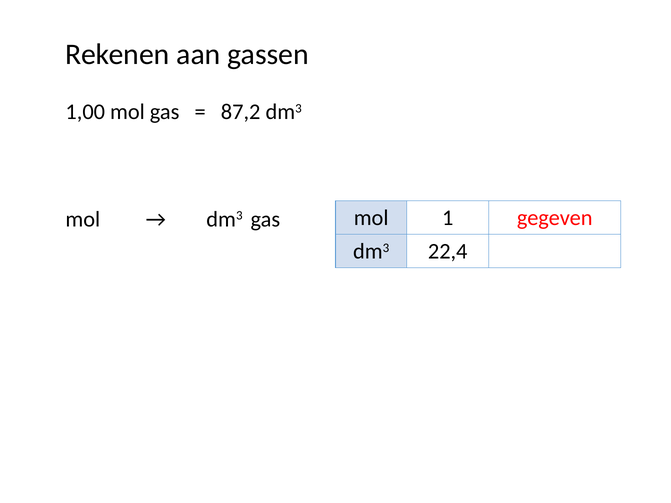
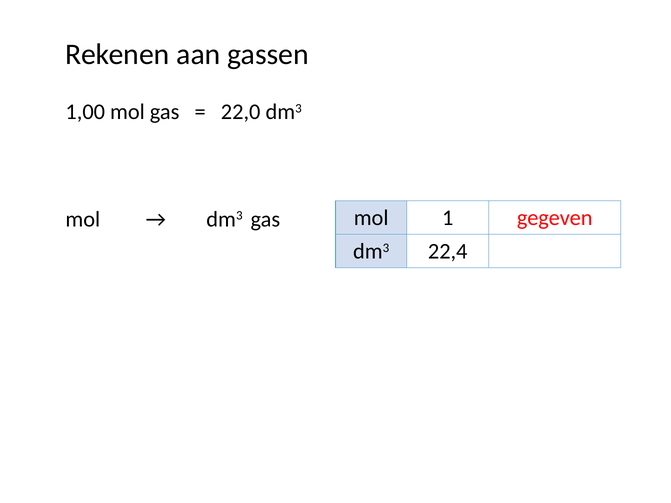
87,2: 87,2 -> 22,0
